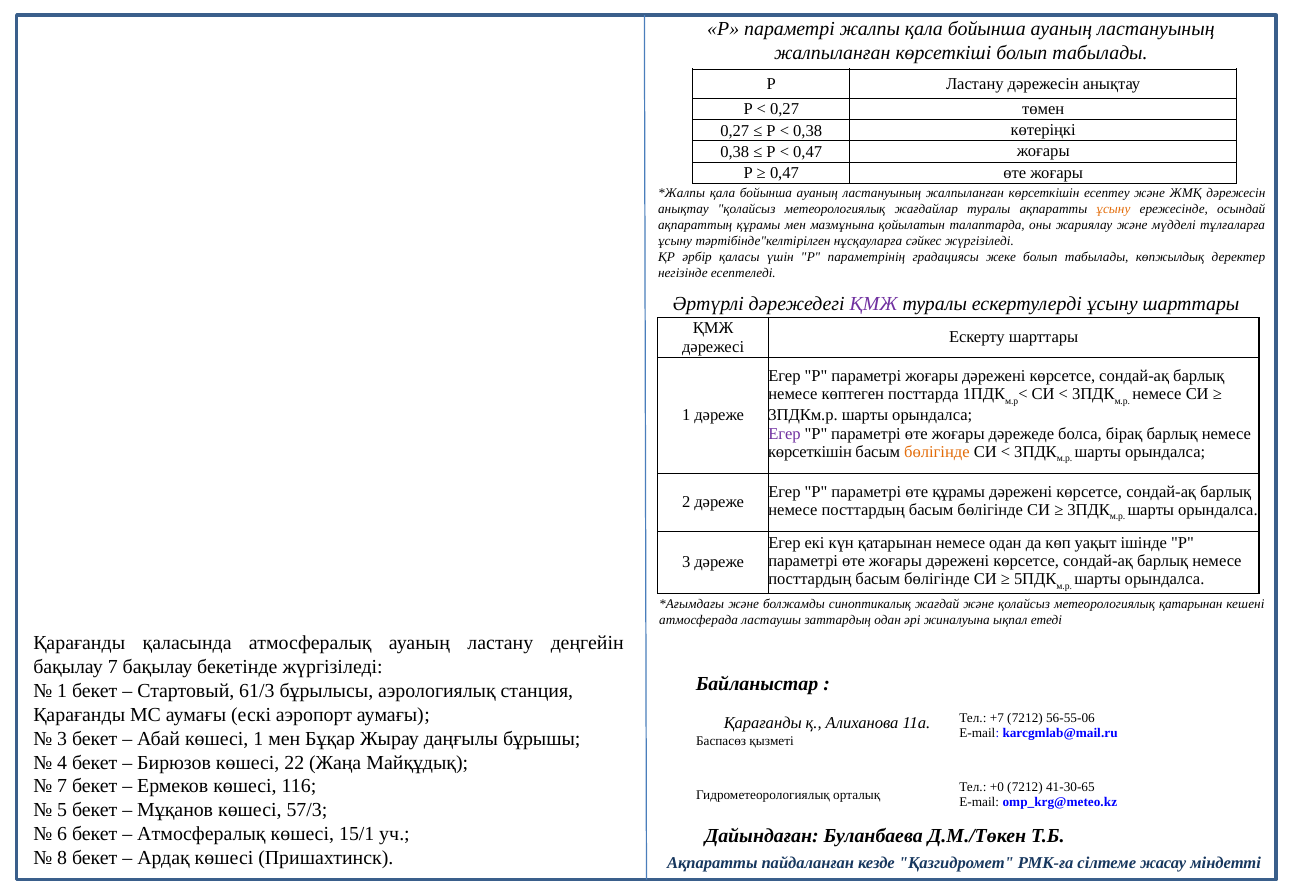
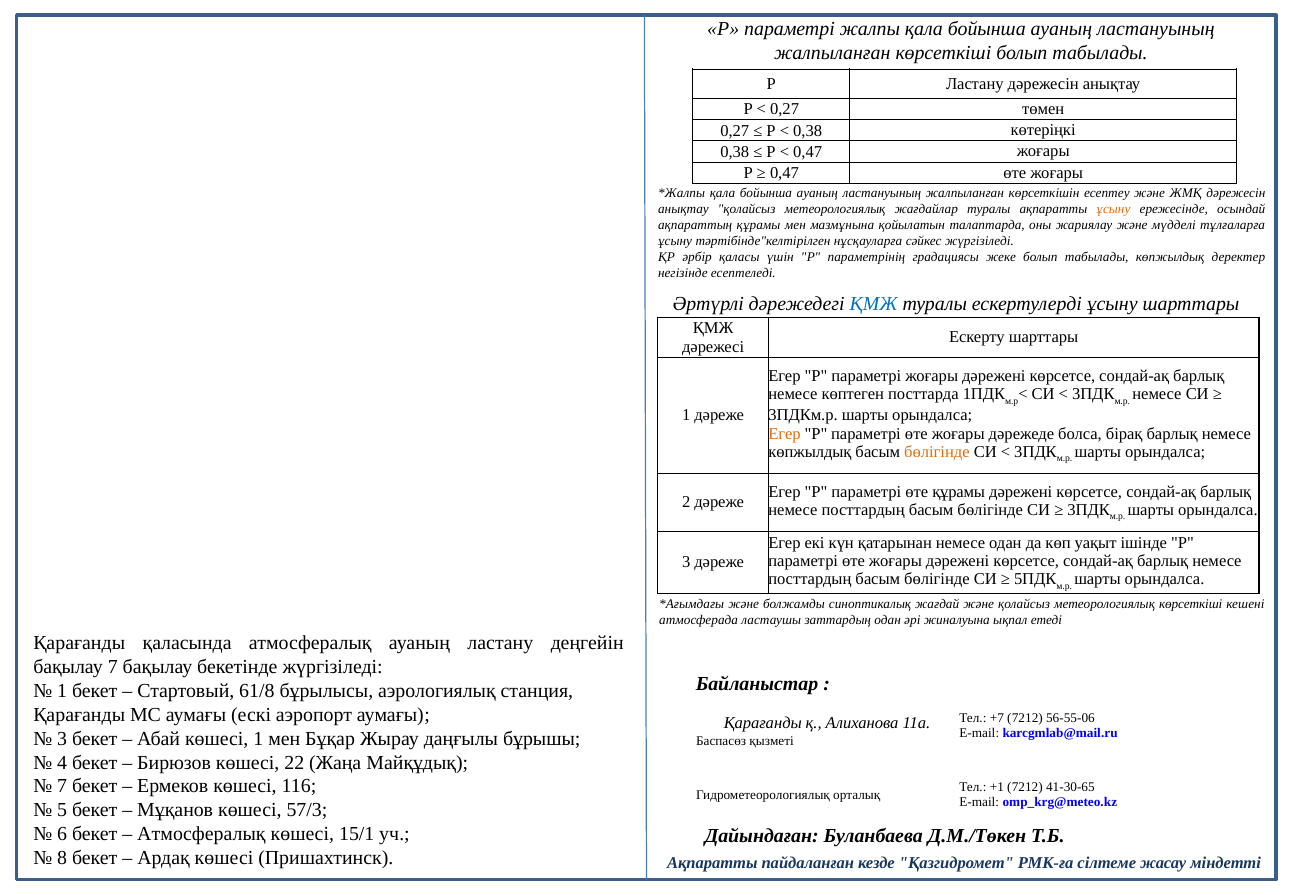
ҚМЖ at (874, 304) colour: purple -> blue
Егер at (785, 434) colour: purple -> orange
көрсеткішін at (810, 452): көрсеткішін -> көпжылдық
метеорологиялық қатарынан: қатарынан -> көрсеткіші
61/3: 61/3 -> 61/8
+0: +0 -> +1
